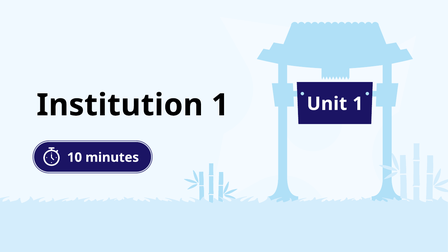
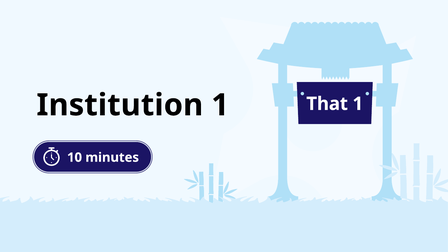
Unit: Unit -> That
